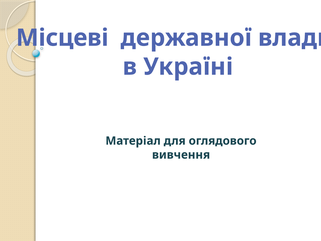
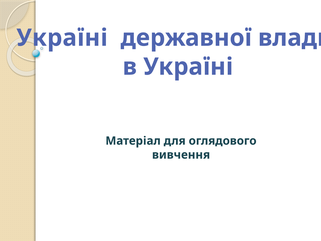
Місцеві at (62, 38): Місцеві -> Україні
